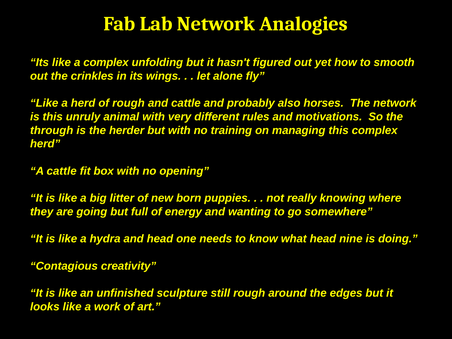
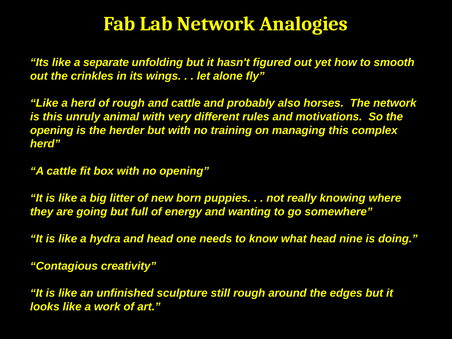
a complex: complex -> separate
through at (52, 130): through -> opening
